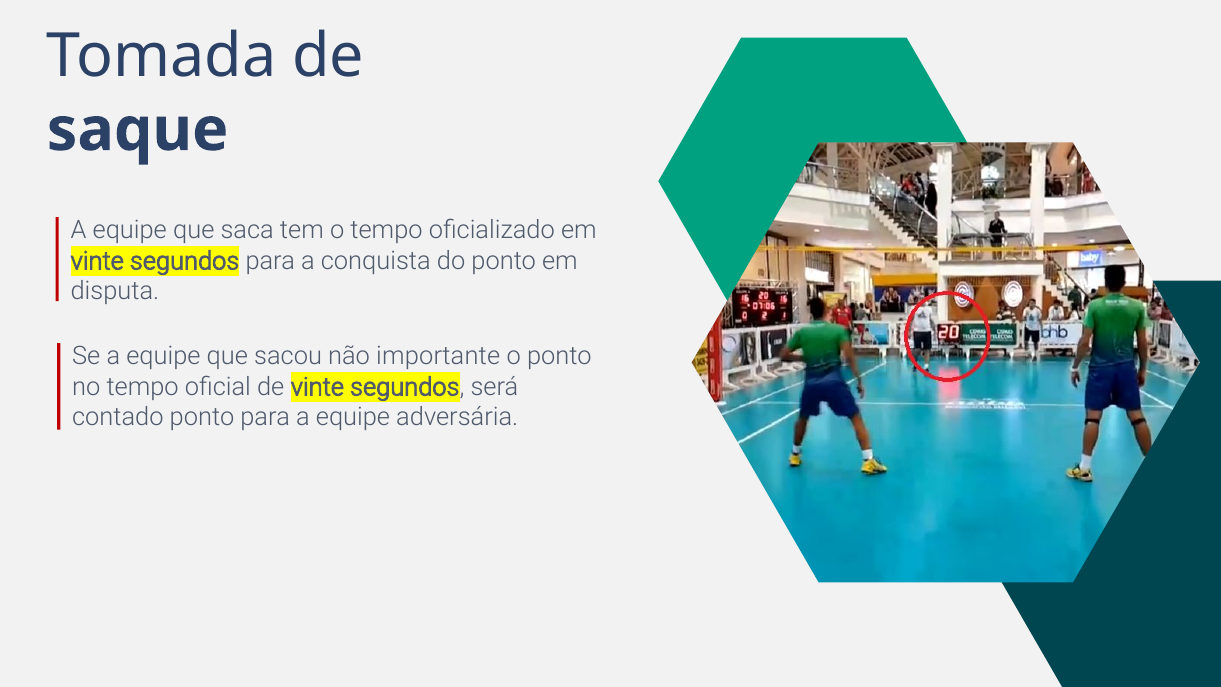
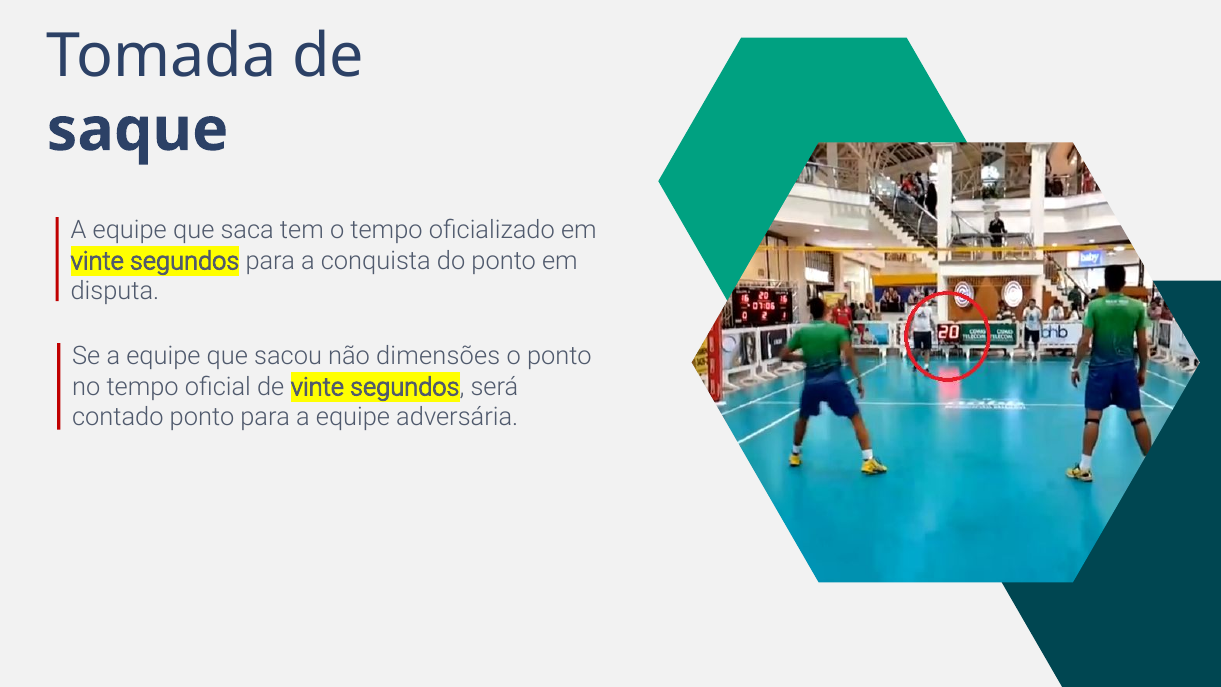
importante: importante -> dimensões
